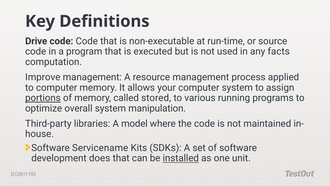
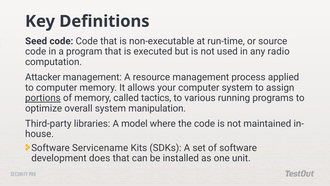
Drive: Drive -> Seed
facts: facts -> radio
Improve: Improve -> Attacker
stored: stored -> tactics
installed underline: present -> none
